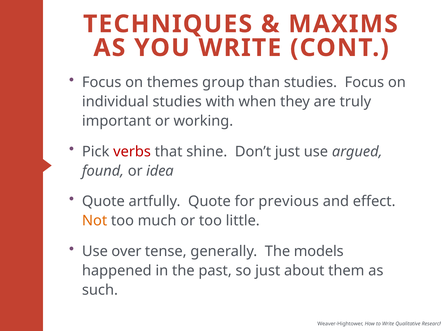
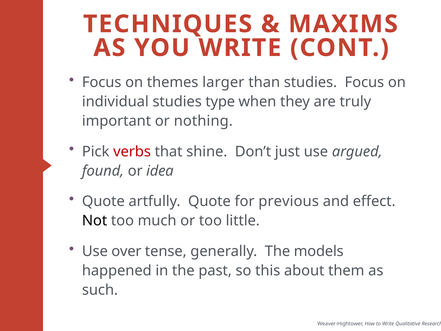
group: group -> larger
with: with -> type
working: working -> nothing
Not colour: orange -> black
so just: just -> this
